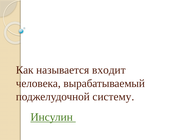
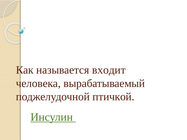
систему: систему -> птичкой
